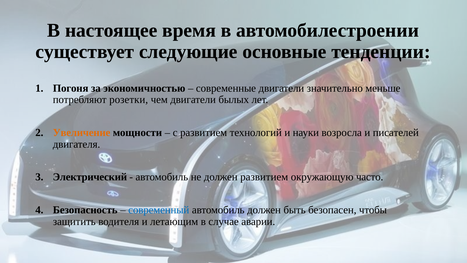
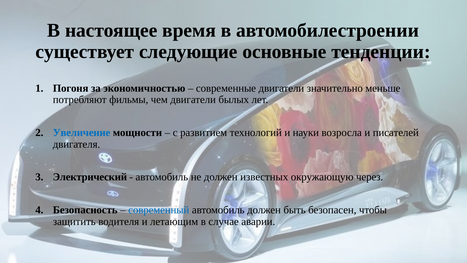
розетки: розетки -> фильмы
Увеличение colour: orange -> blue
должен развитием: развитием -> известных
часто: часто -> через
